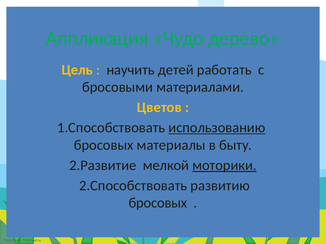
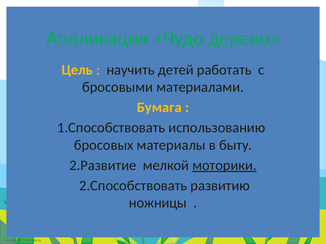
Цветов: Цветов -> Бумага
использованию underline: present -> none
бросовых at (158, 203): бросовых -> ножницы
